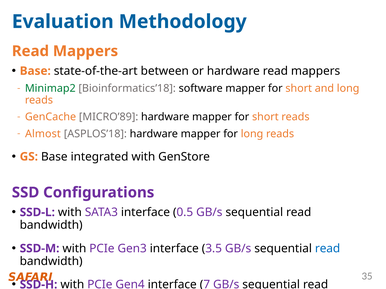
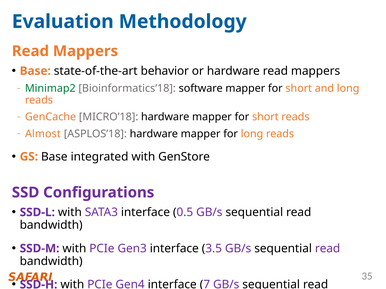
between: between -> behavior
MICRO’89: MICRO’89 -> MICRO’18
read at (328, 249) colour: blue -> purple
